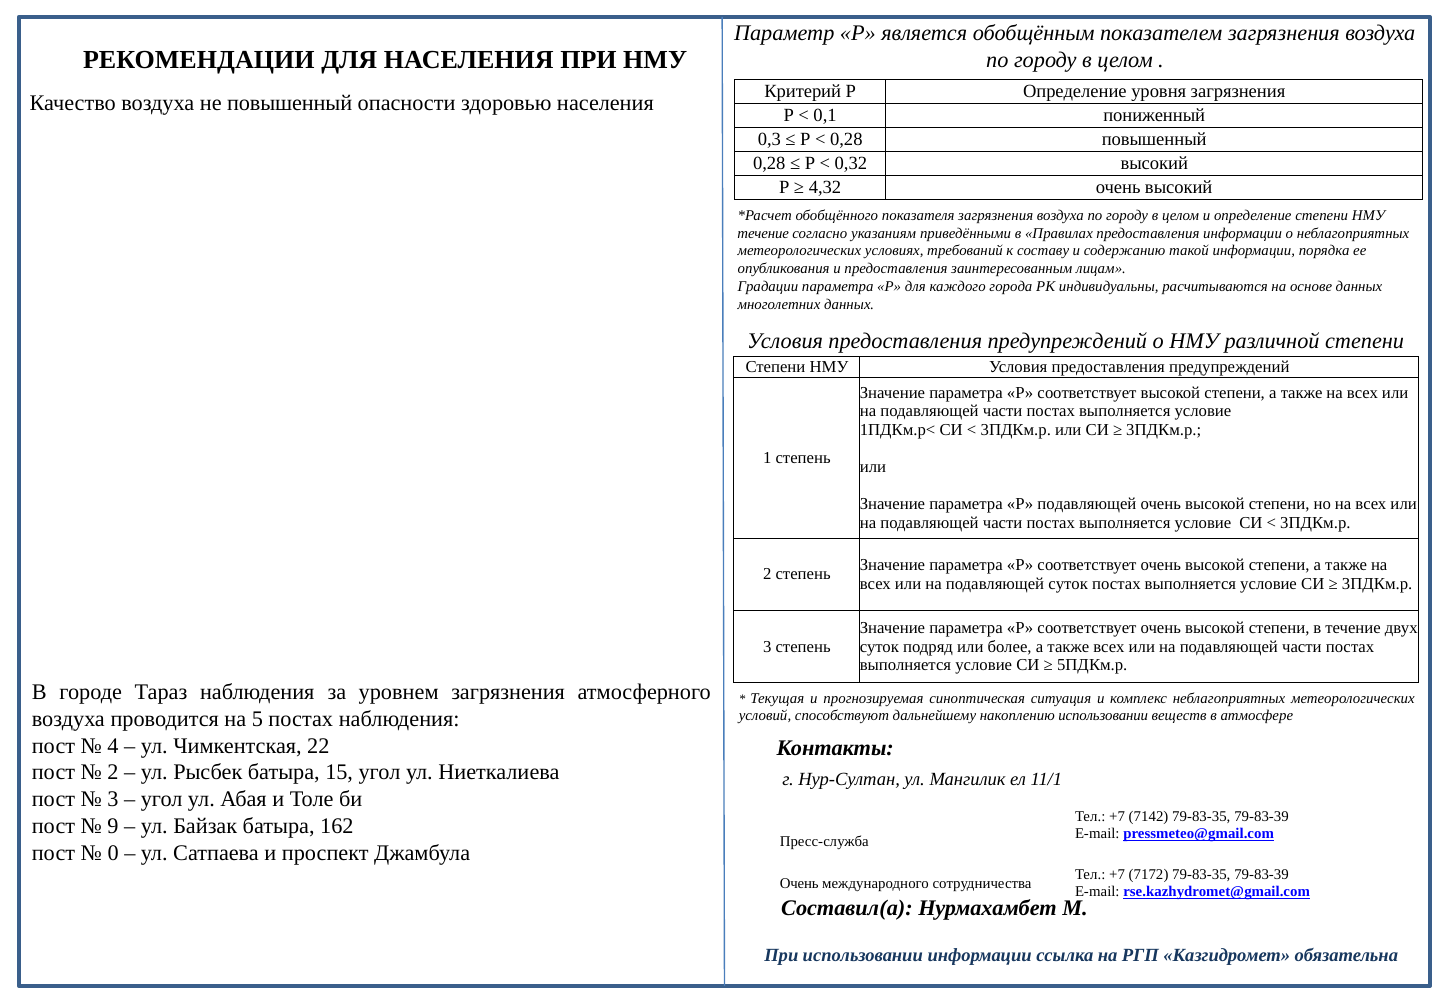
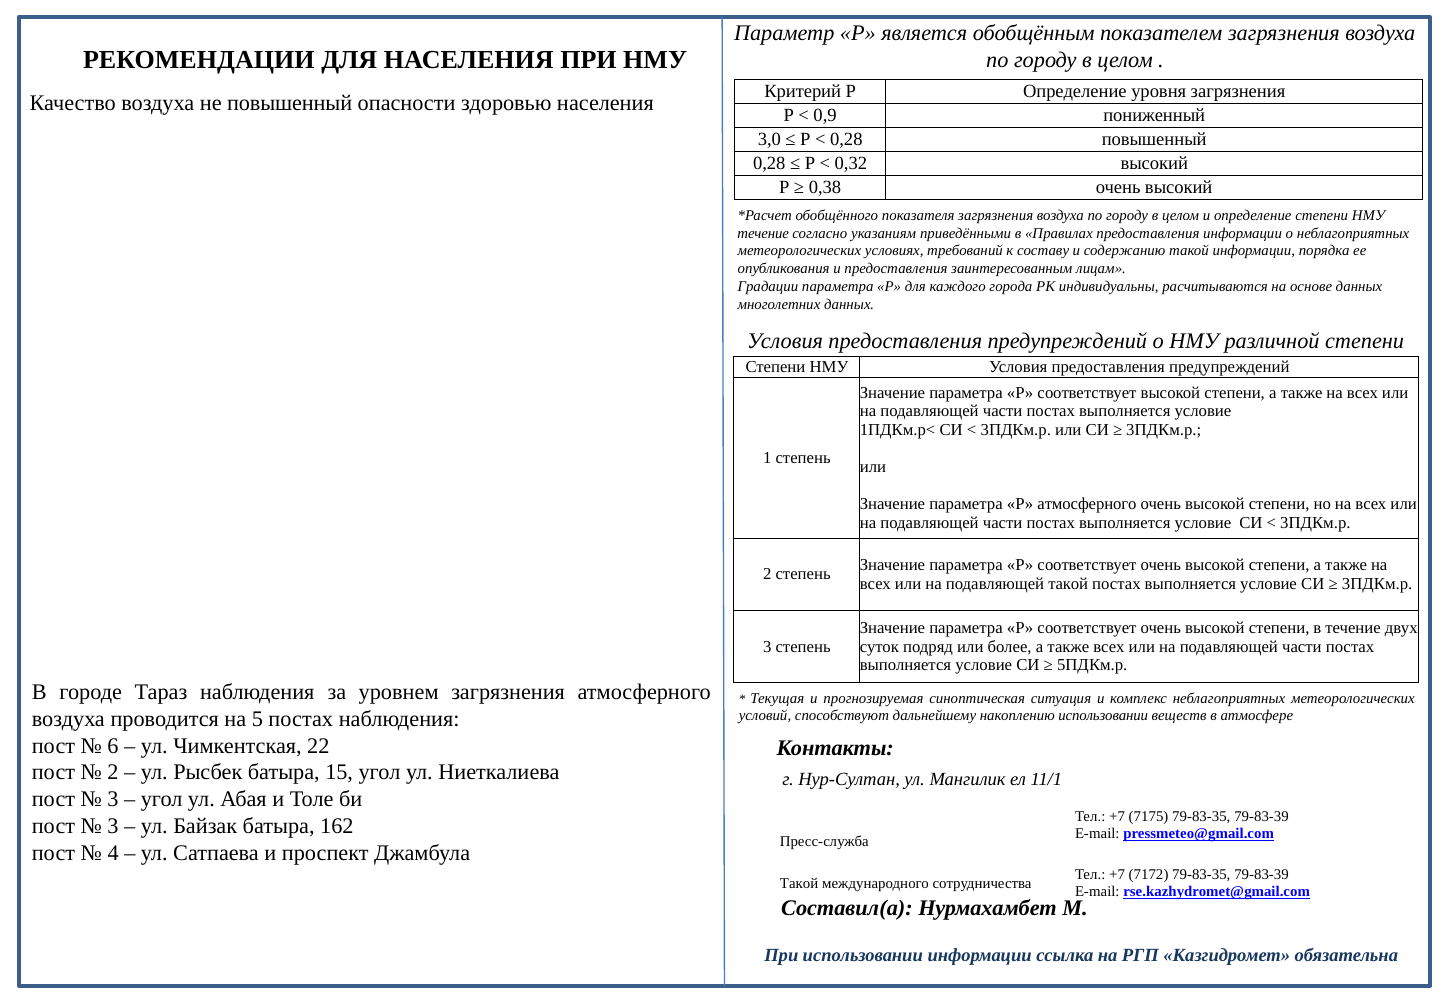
0,1: 0,1 -> 0,9
0,3: 0,3 -> 3,0
4,32: 4,32 -> 0,38
Р подавляющей: подавляющей -> атмосферного
подавляющей суток: суток -> такой
4: 4 -> 6
7142: 7142 -> 7175
9 at (113, 826): 9 -> 3
0: 0 -> 4
Очень at (799, 883): Очень -> Такой
